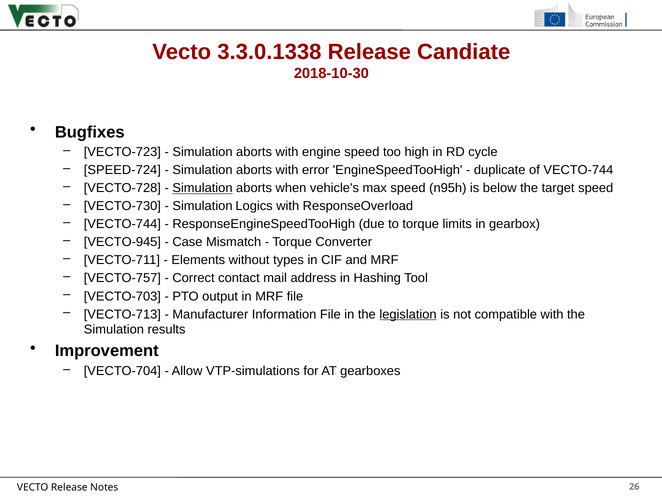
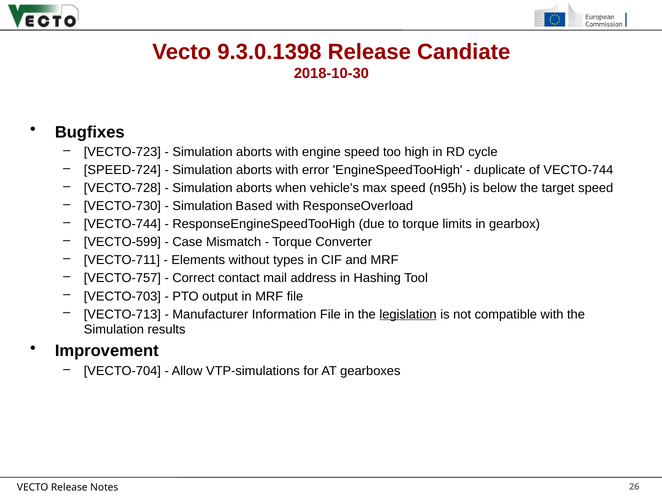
3.3.0.1338: 3.3.0.1338 -> 9.3.0.1398
Simulation at (202, 188) underline: present -> none
Logics: Logics -> Based
VECTO-945: VECTO-945 -> VECTO-599
